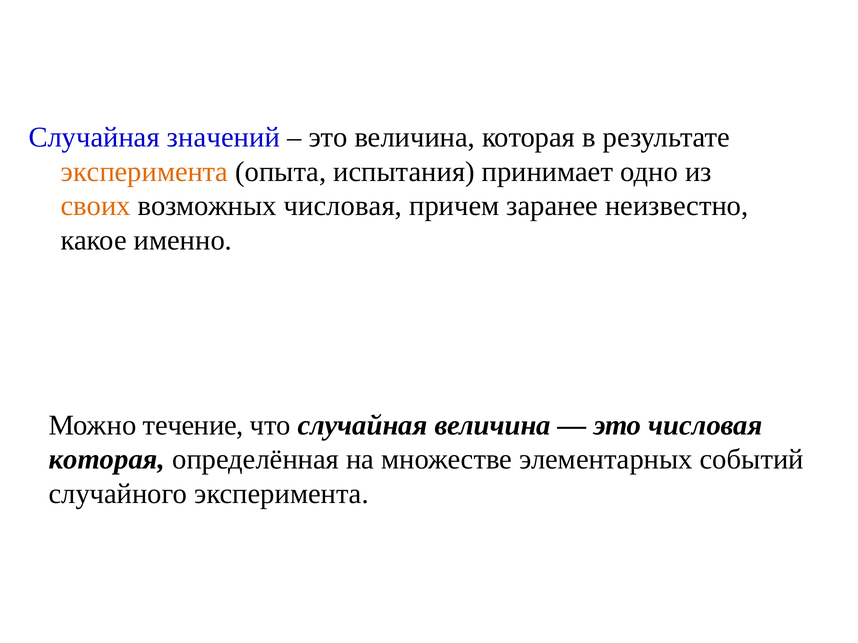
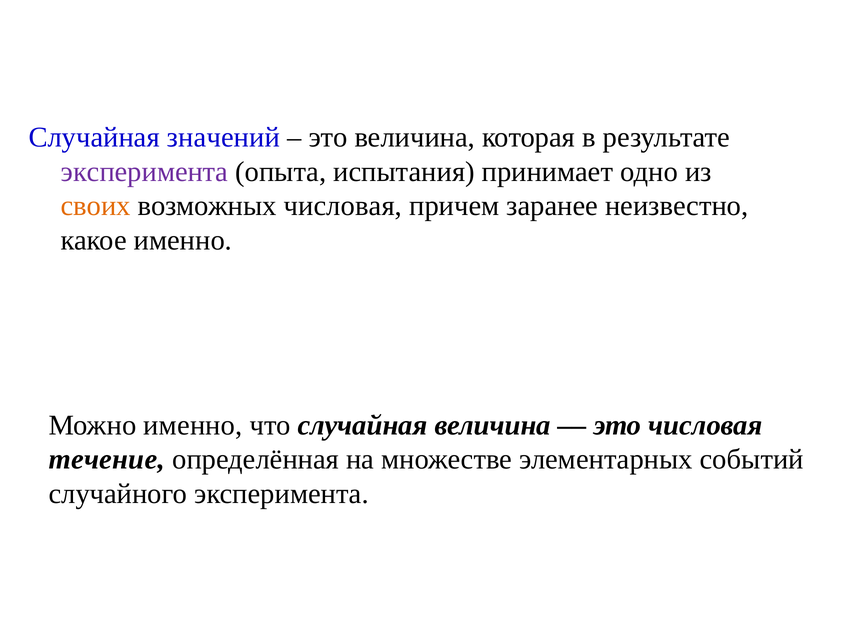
эксперимента at (144, 172) colour: orange -> purple
Можно течение: течение -> именно
которая at (107, 460): которая -> течение
